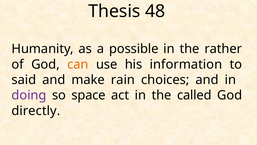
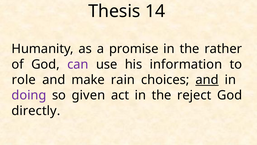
48: 48 -> 14
possible: possible -> promise
can colour: orange -> purple
said: said -> role
and at (207, 80) underline: none -> present
space: space -> given
called: called -> reject
